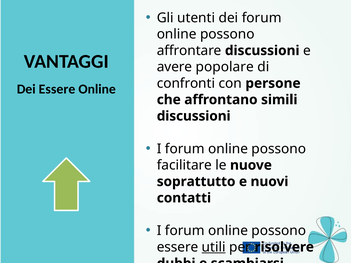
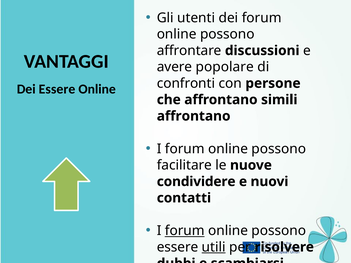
discussioni at (194, 116): discussioni -> affrontano
soprattutto: soprattutto -> condividere
forum at (185, 231) underline: none -> present
